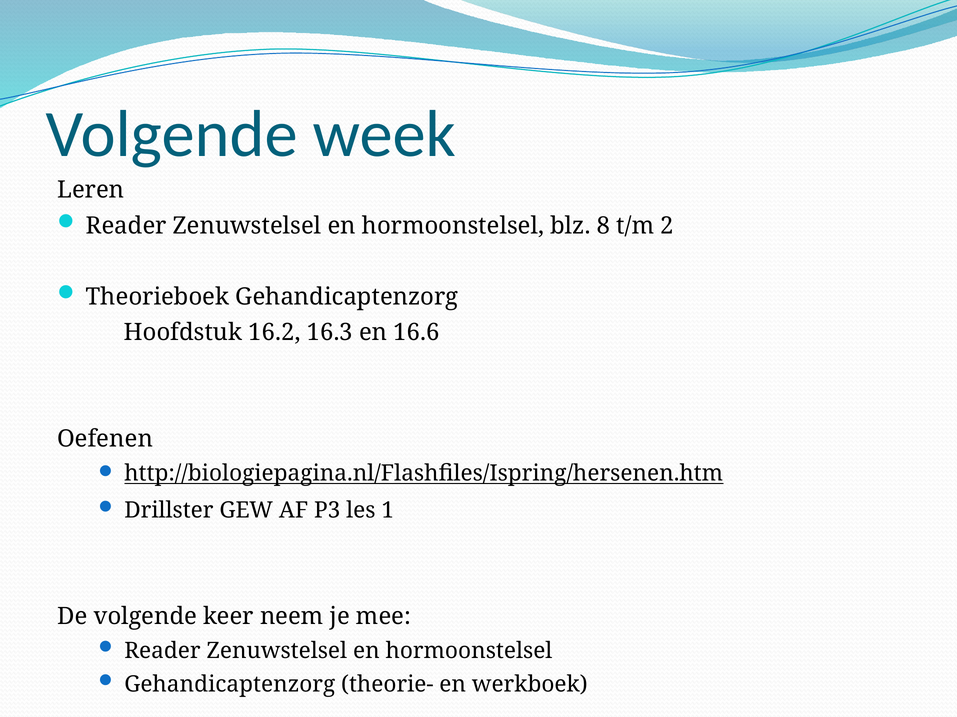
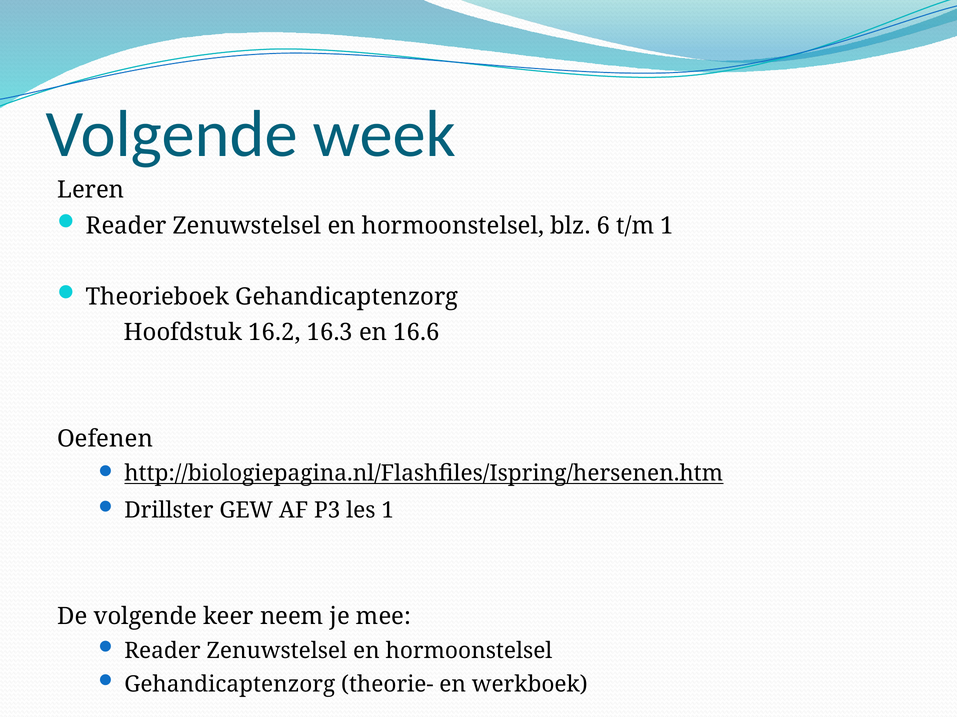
8: 8 -> 6
t/m 2: 2 -> 1
